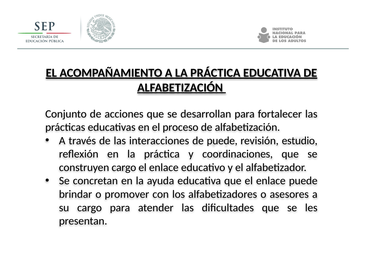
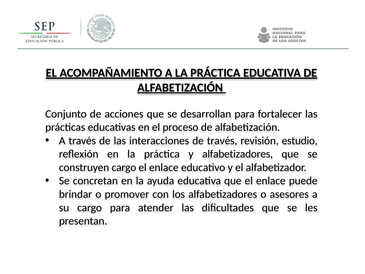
de puede: puede -> través
y coordinaciones: coordinaciones -> alfabetizadores
